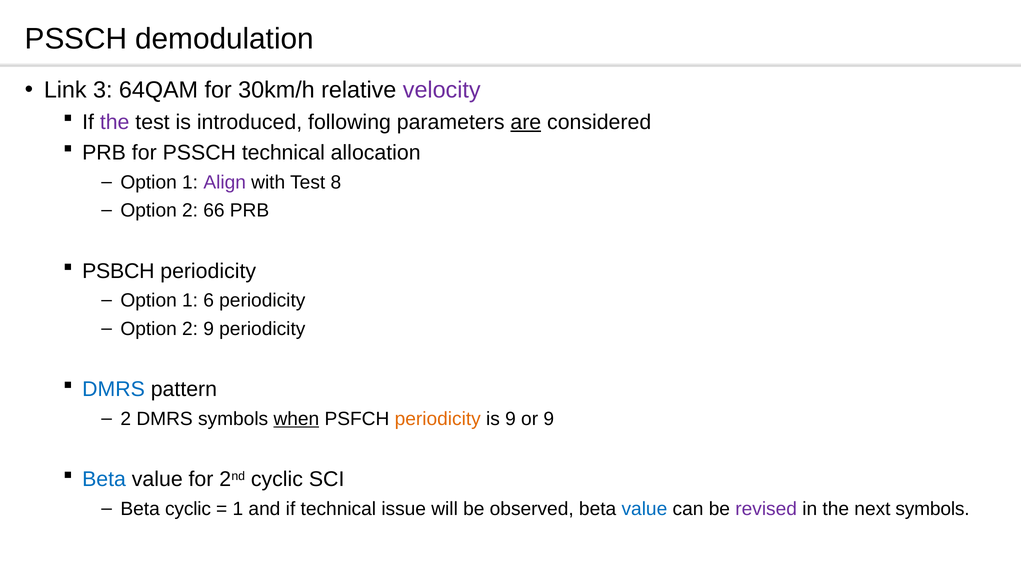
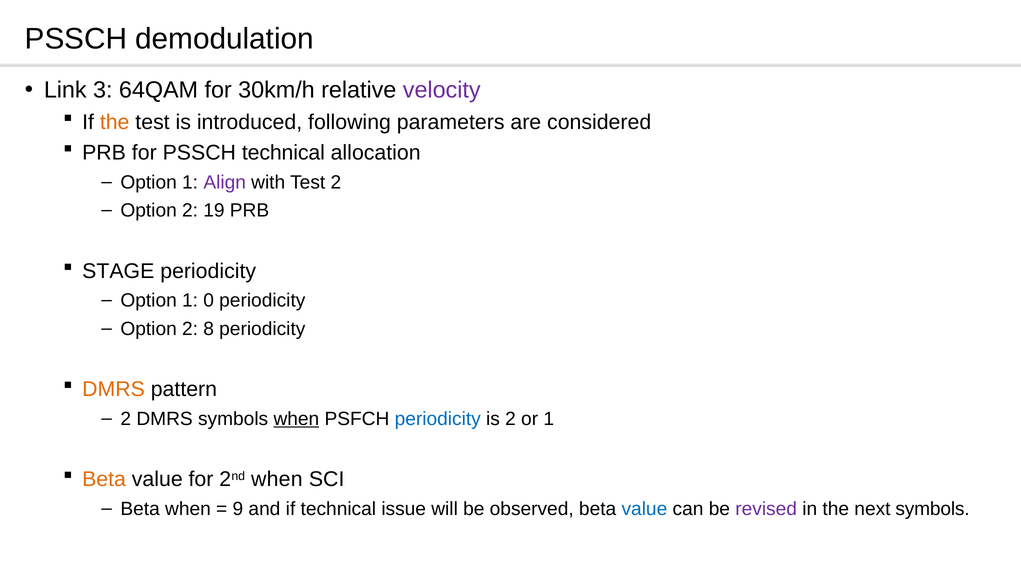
the at (115, 122) colour: purple -> orange
are underline: present -> none
Test 8: 8 -> 2
66: 66 -> 19
PSBCH: PSBCH -> STAGE
6: 6 -> 0
2 9: 9 -> 8
DMRS at (114, 390) colour: blue -> orange
periodicity at (438, 419) colour: orange -> blue
is 9: 9 -> 2
or 9: 9 -> 1
Beta at (104, 480) colour: blue -> orange
2nd cyclic: cyclic -> when
Beta cyclic: cyclic -> when
1 at (238, 509): 1 -> 9
